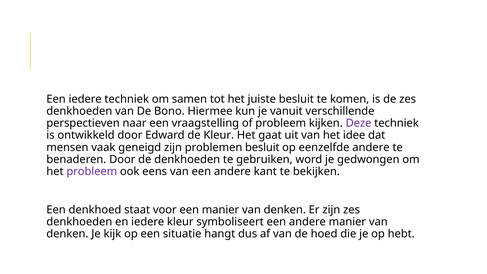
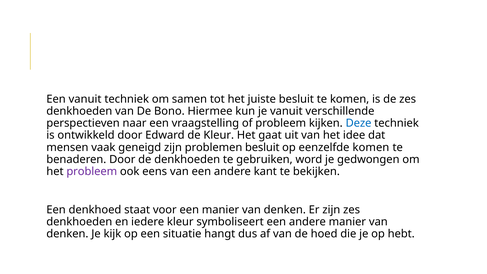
Een iedere: iedere -> vanuit
Deze colour: purple -> blue
eenzelfde andere: andere -> komen
